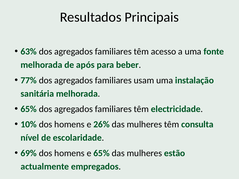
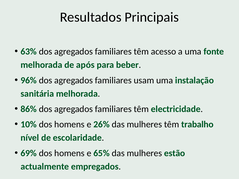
77%: 77% -> 96%
65% at (29, 109): 65% -> 86%
consulta: consulta -> trabalho
